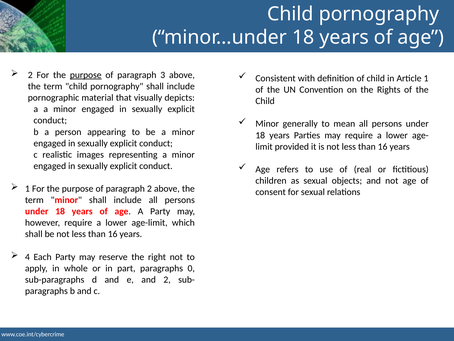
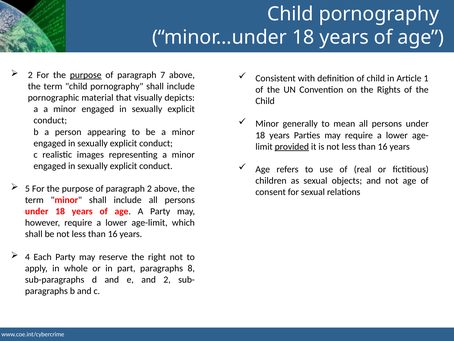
3: 3 -> 7
provided underline: none -> present
1 at (27, 188): 1 -> 5
0: 0 -> 8
